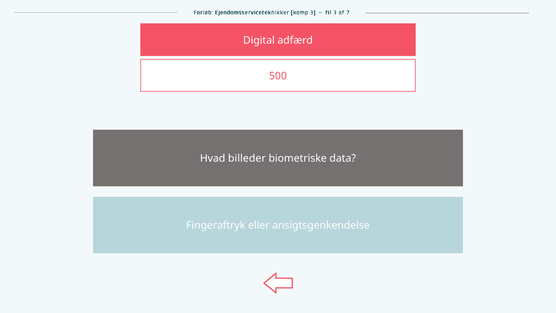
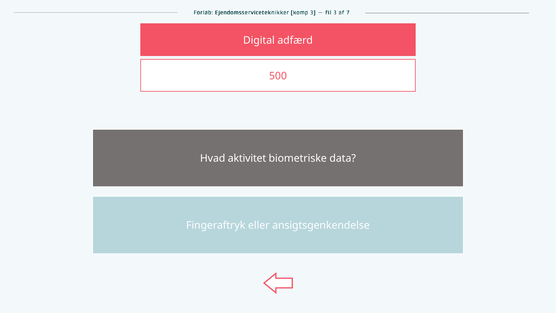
billeder: billeder -> aktivitet
